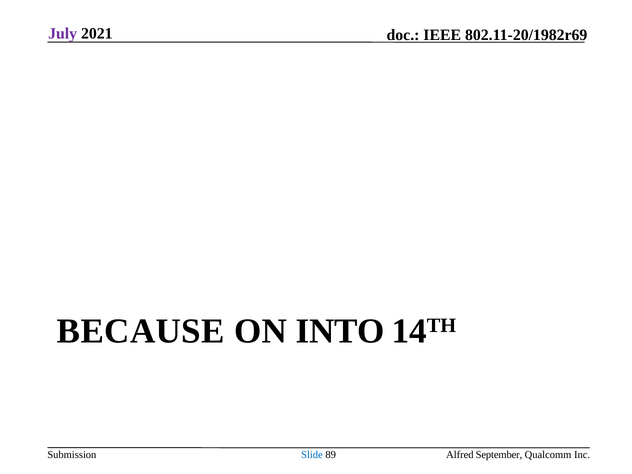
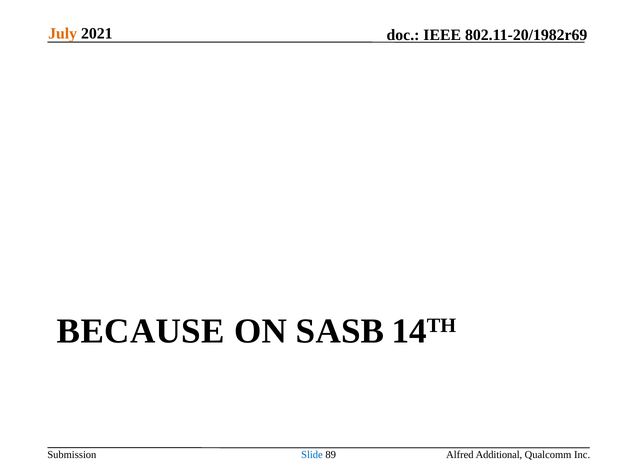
July colour: purple -> orange
INTO: INTO -> SASB
September: September -> Additional
